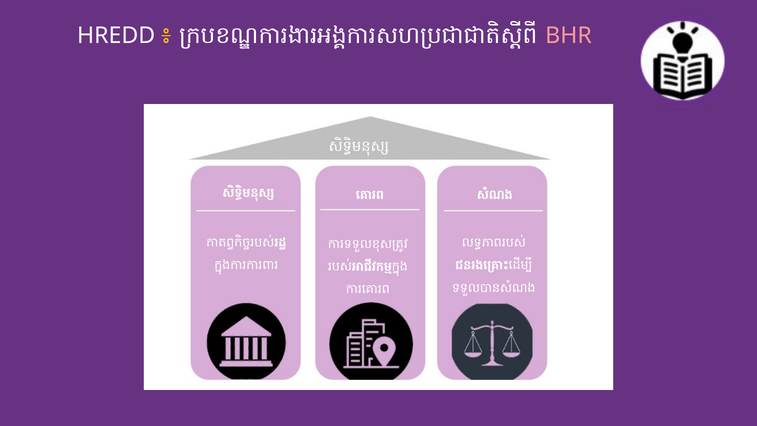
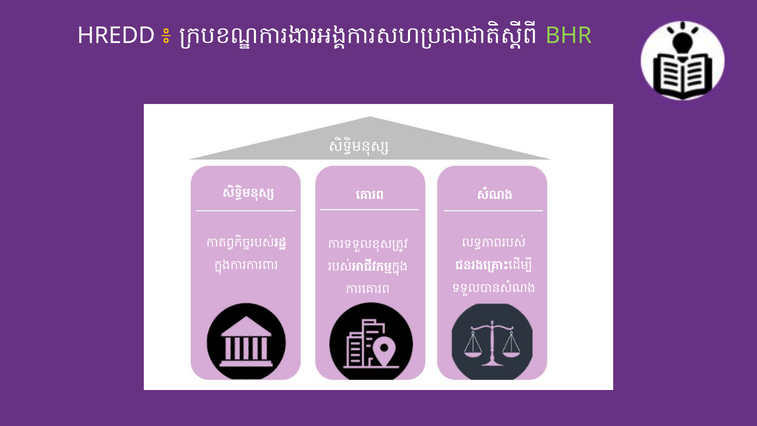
BHR colour: pink -> light green
